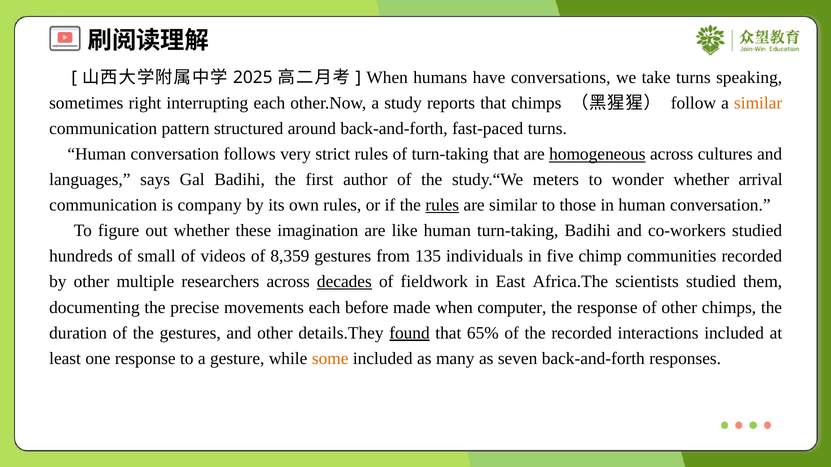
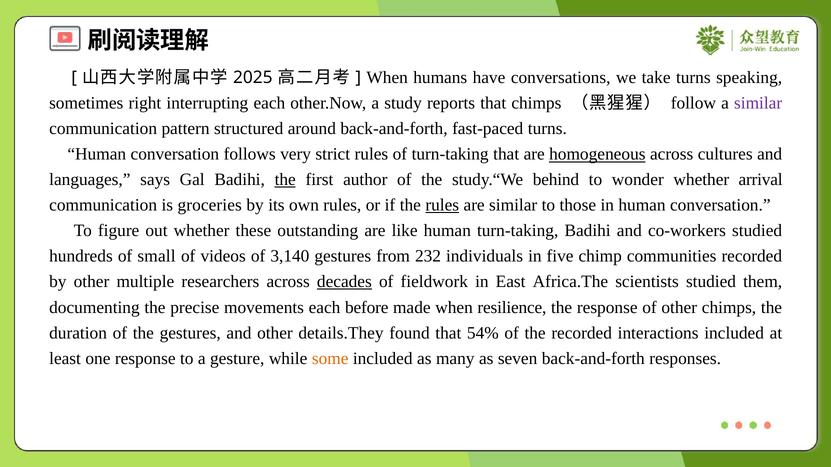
similar at (758, 103) colour: orange -> purple
the at (285, 180) underline: none -> present
meters: meters -> behind
company: company -> groceries
imagination: imagination -> outstanding
8,359: 8,359 -> 3,140
135: 135 -> 232
computer: computer -> resilience
found underline: present -> none
65%: 65% -> 54%
